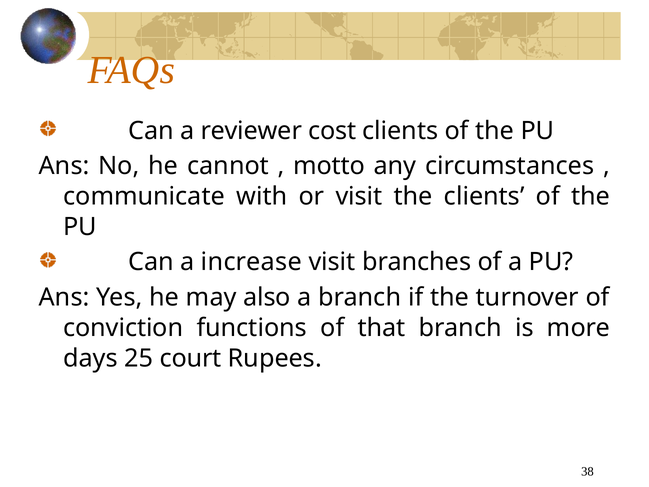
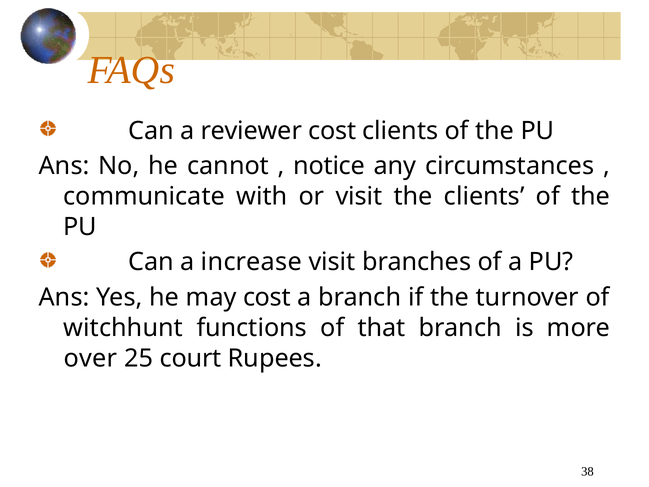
motto: motto -> notice
may also: also -> cost
conviction: conviction -> witchhunt
days: days -> over
